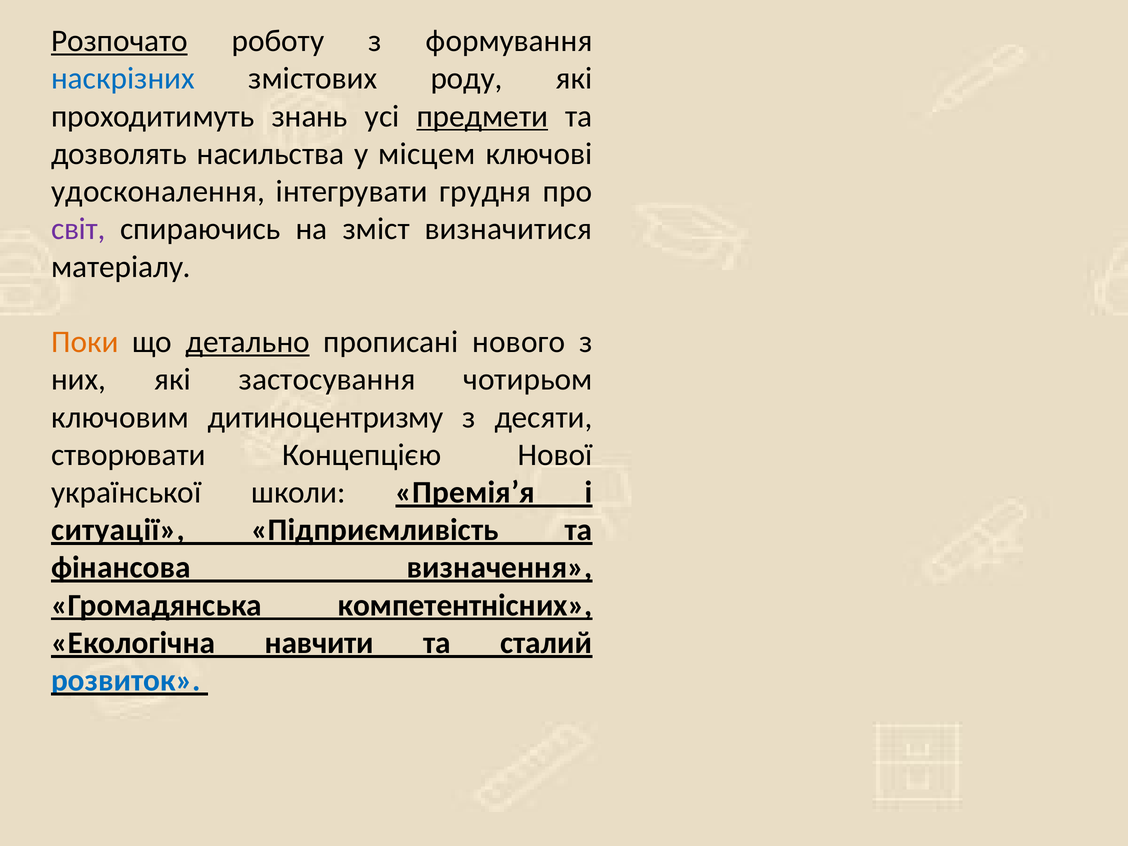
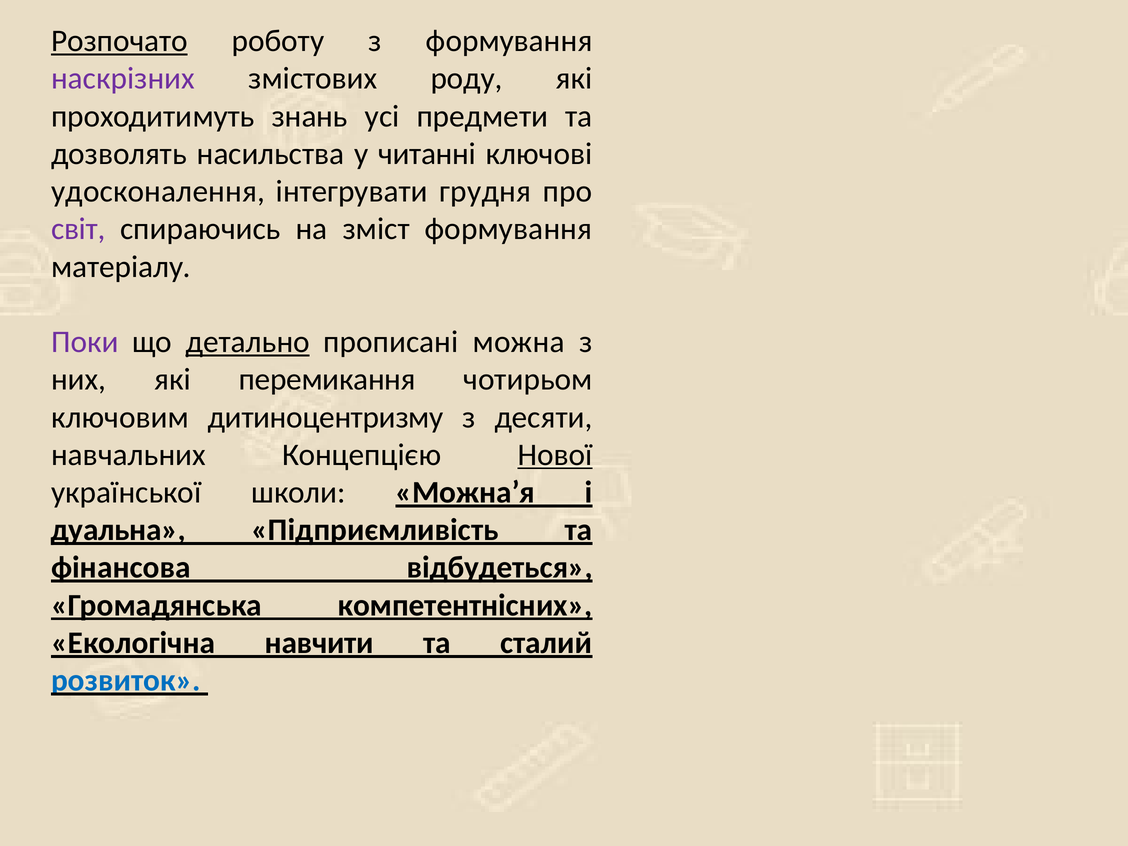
наскрізних colour: blue -> purple
предмети underline: present -> none
місцем: місцем -> читанні
зміст визначитися: визначитися -> формування
Поки colour: orange -> purple
нового: нового -> можна
застосування: застосування -> перемикання
створювати: створювати -> навчальних
Нової underline: none -> present
Премія’я: Премія’я -> Можна’я
ситуації: ситуації -> дуальна
визначення: визначення -> відбудеться
